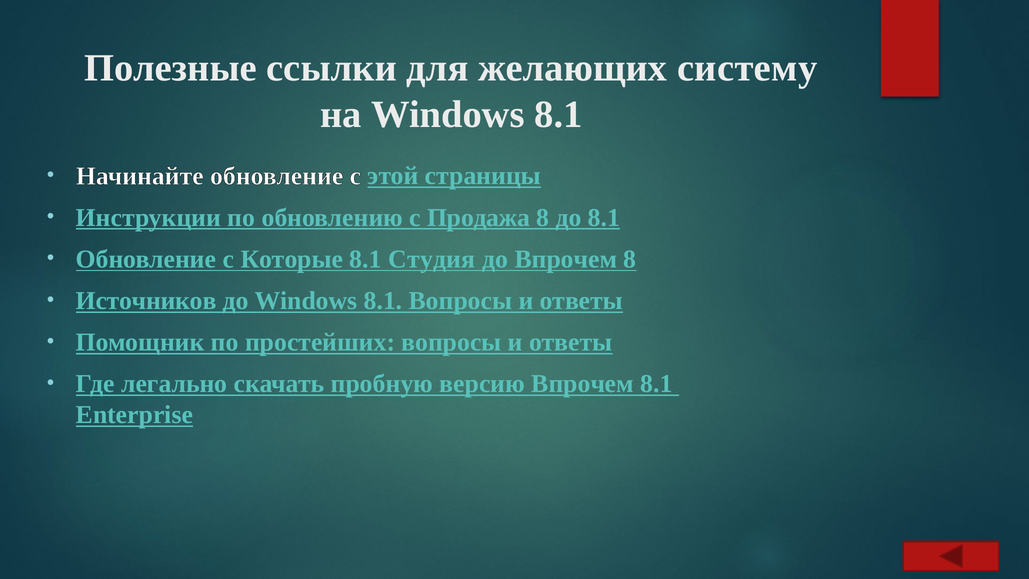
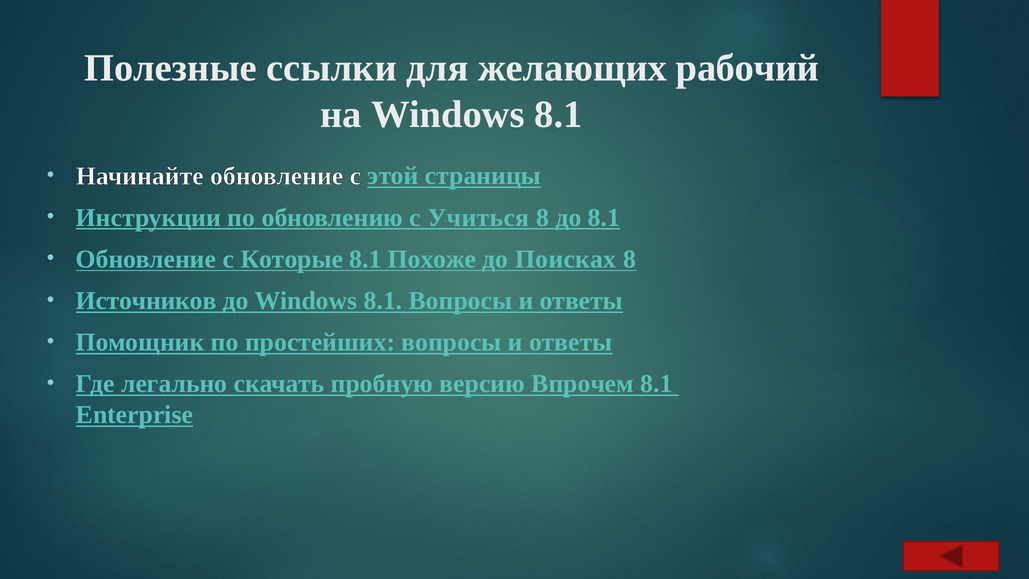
систему: систему -> рабочий
Продажа: Продажа -> Учиться
Студия: Студия -> Похоже
до Впрочем: Впрочем -> Поисках
